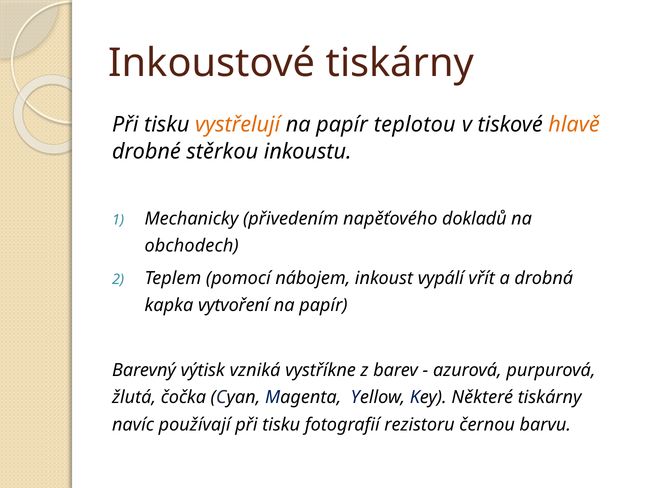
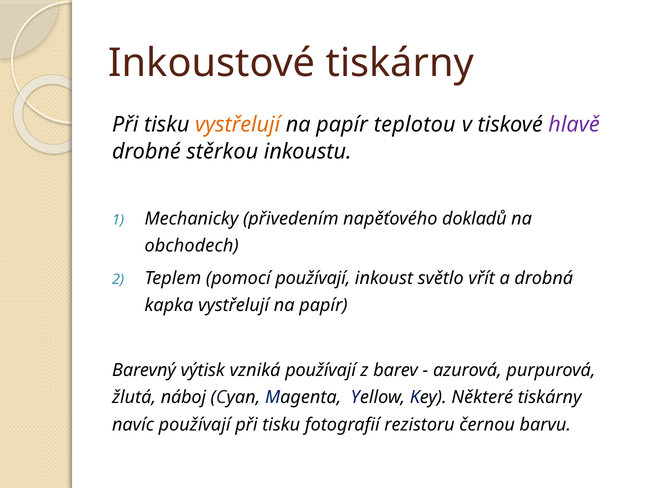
hlavě colour: orange -> purple
pomocí nábojem: nábojem -> používají
vypálí: vypálí -> světlo
kapka vytvoření: vytvoření -> vystřelují
vzniká vystříkne: vystříkne -> používají
čočka: čočka -> náboj
